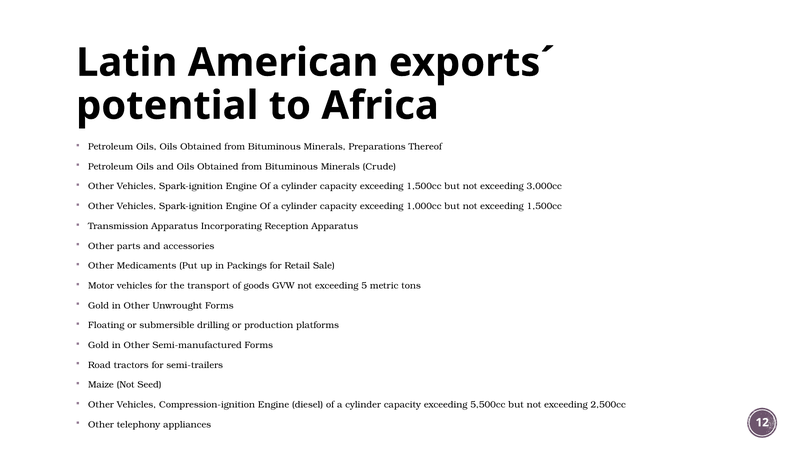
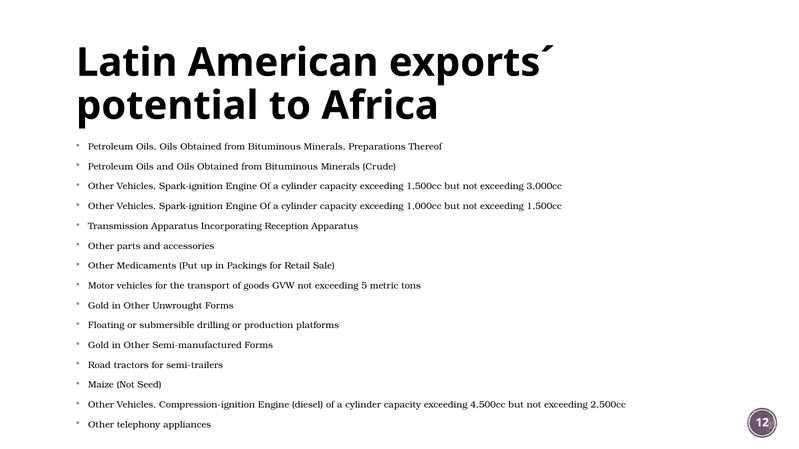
5,500cc: 5,500cc -> 4,500cc
